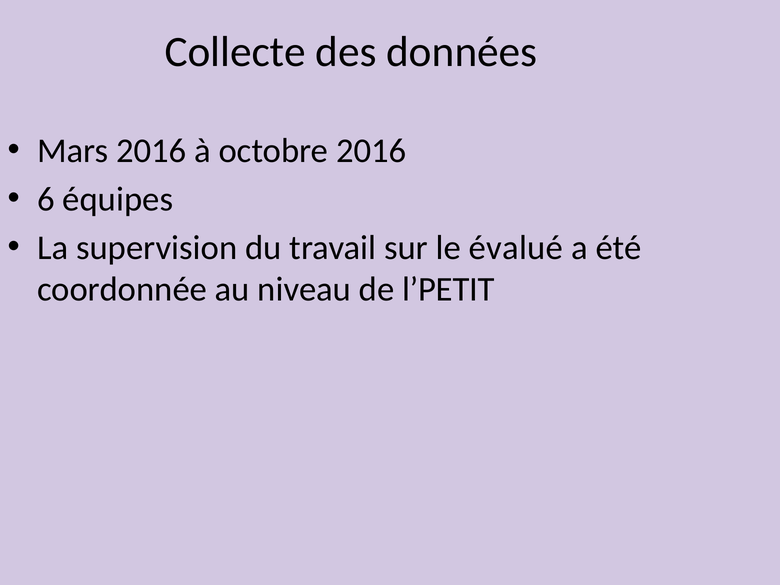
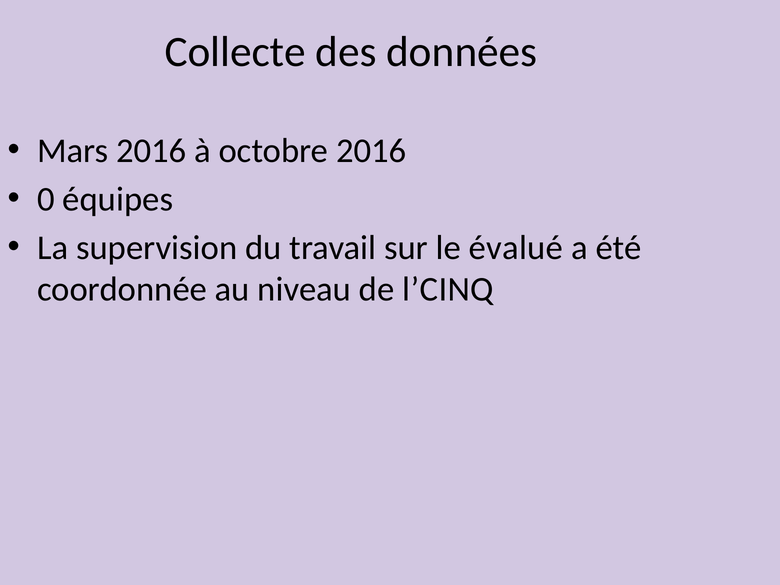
6: 6 -> 0
l’PETIT: l’PETIT -> l’CINQ
